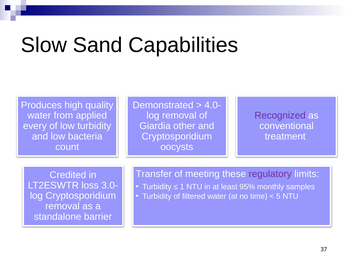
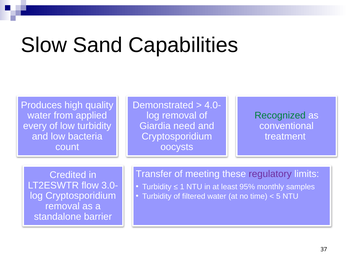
Recognized colour: purple -> green
other: other -> need
loss: loss -> flow
